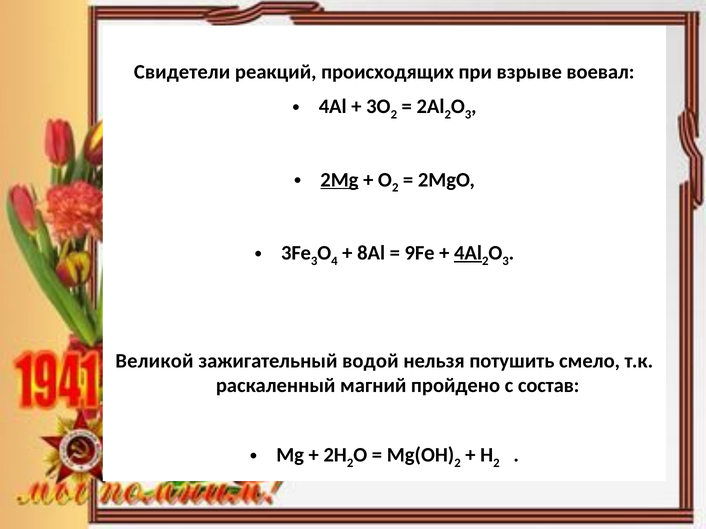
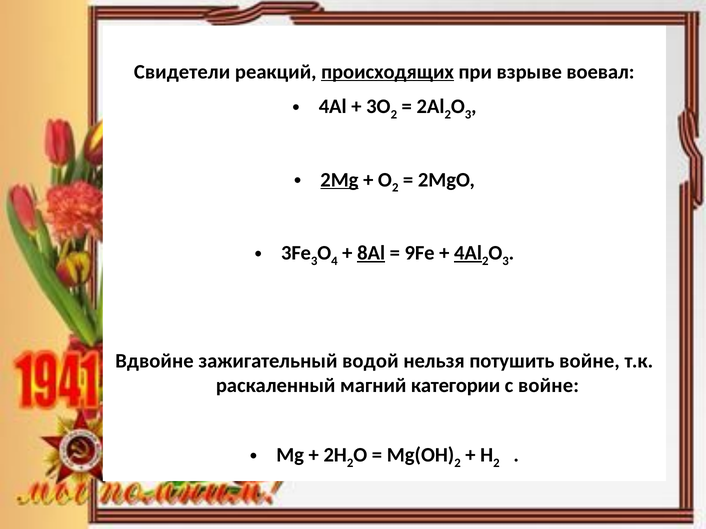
происходящих underline: none -> present
8Al underline: none -> present
Великой: Великой -> Вдвойне
потушить смело: смело -> войне
пройдено: пройдено -> категории
с состав: состав -> войне
